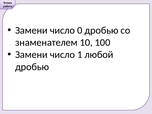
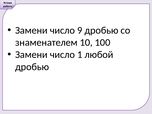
0: 0 -> 9
